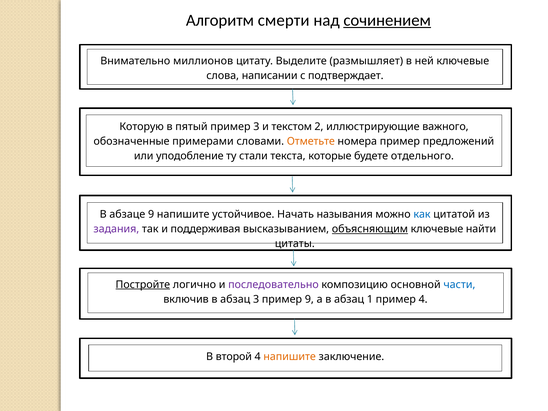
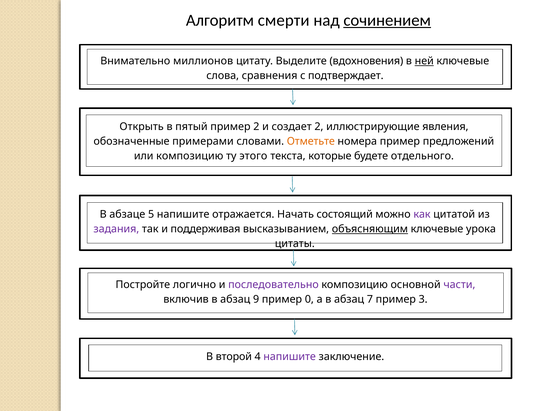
размышляет: размышляет -> вдохновения
ней underline: none -> present
написании: написании -> сравнения
Которую: Которую -> Открыть
пример 3: 3 -> 2
текстом: текстом -> создает
важного: важного -> явления
или уподобление: уподобление -> композицию
стали: стали -> этого
абзаце 9: 9 -> 5
устойчивое: устойчивое -> отражается
называния: называния -> состоящий
как colour: blue -> purple
найти: найти -> урока
Постройте underline: present -> none
части colour: blue -> purple
абзац 3: 3 -> 9
пример 9: 9 -> 0
1: 1 -> 7
пример 4: 4 -> 3
напишите at (290, 357) colour: orange -> purple
